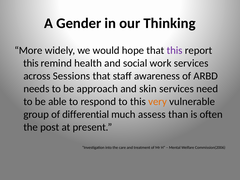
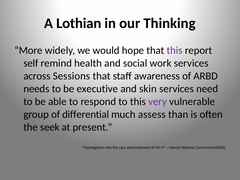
Gender: Gender -> Lothian
this at (31, 63): this -> self
approach: approach -> executive
very colour: orange -> purple
post: post -> seek
